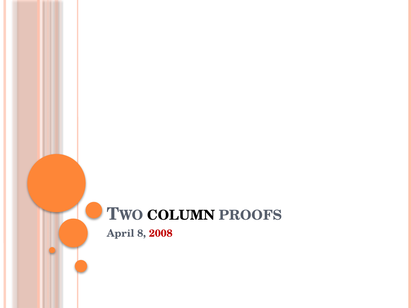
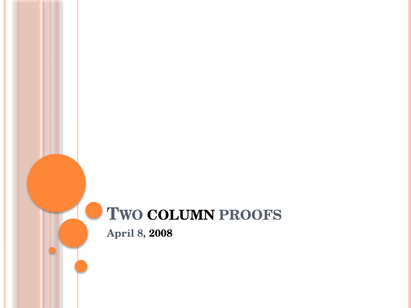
2008 colour: red -> black
